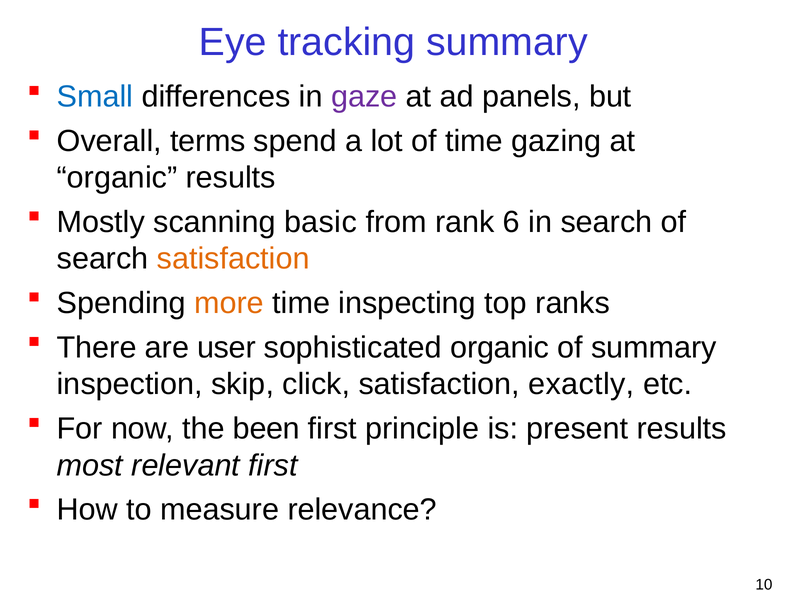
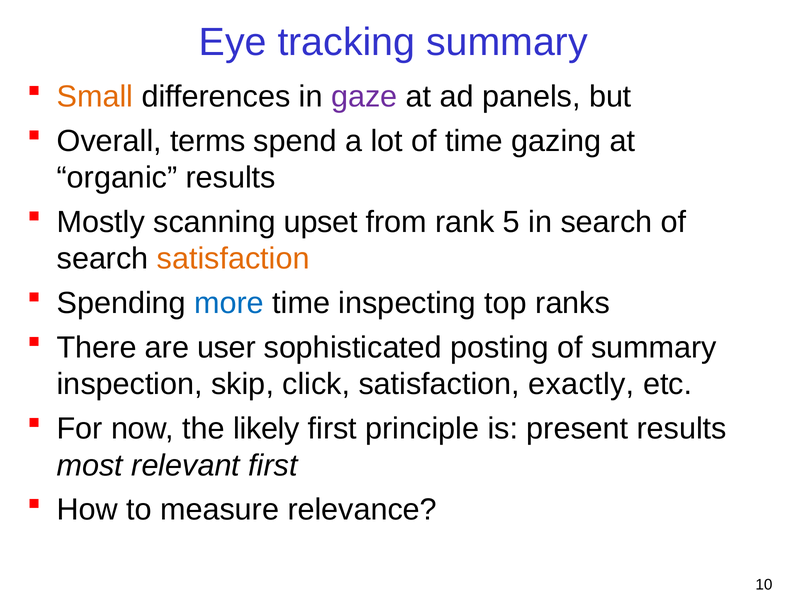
Small colour: blue -> orange
basic: basic -> upset
6: 6 -> 5
more colour: orange -> blue
sophisticated organic: organic -> posting
been: been -> likely
